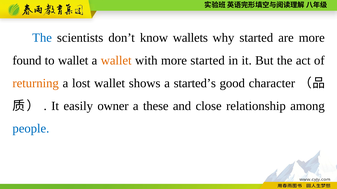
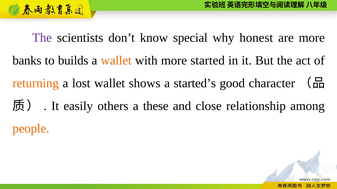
The at (42, 38) colour: blue -> purple
wallets: wallets -> special
why started: started -> honest
found: found -> banks
to wallet: wallet -> builds
owner: owner -> others
people colour: blue -> orange
